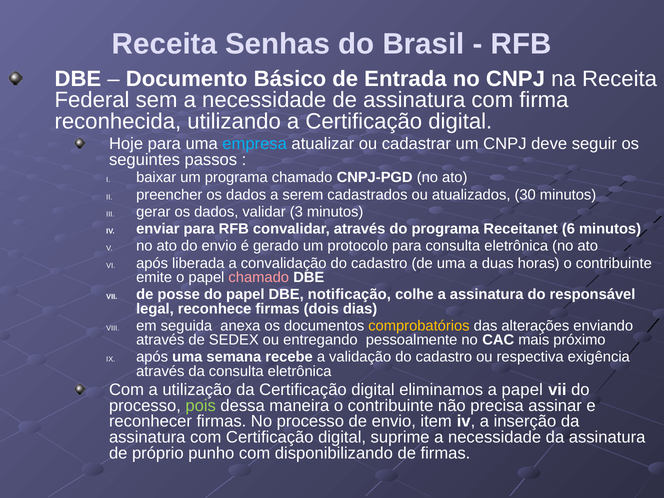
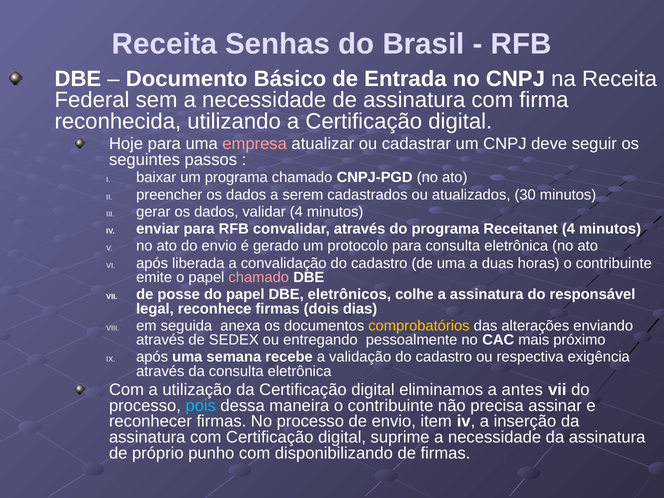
empresa colour: light blue -> pink
validar 3: 3 -> 4
Receitanet 6: 6 -> 4
notificação: notificação -> eletrônicos
a papel: papel -> antes
pois colour: light green -> light blue
